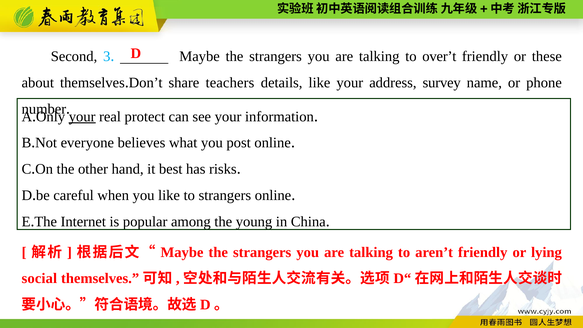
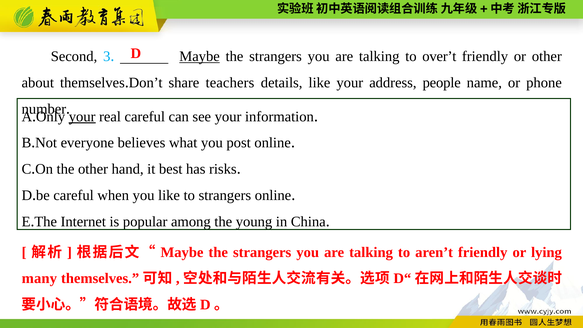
Maybe at (200, 56) underline: none -> present
or these: these -> other
survey: survey -> people
real protect: protect -> careful
social: social -> many
